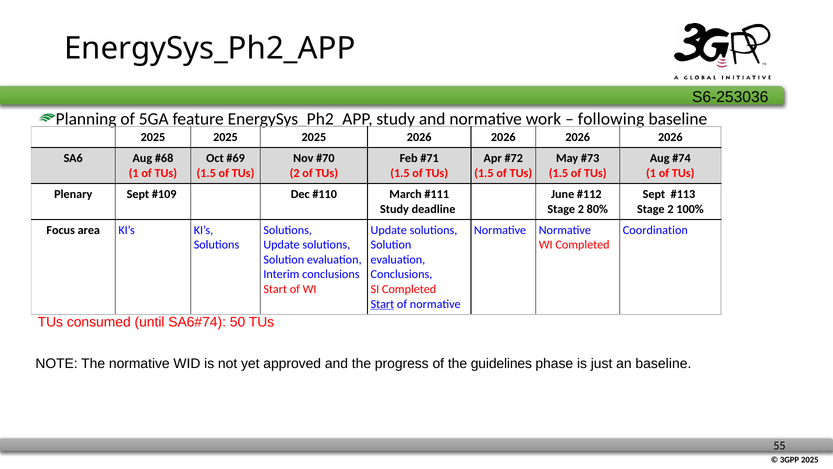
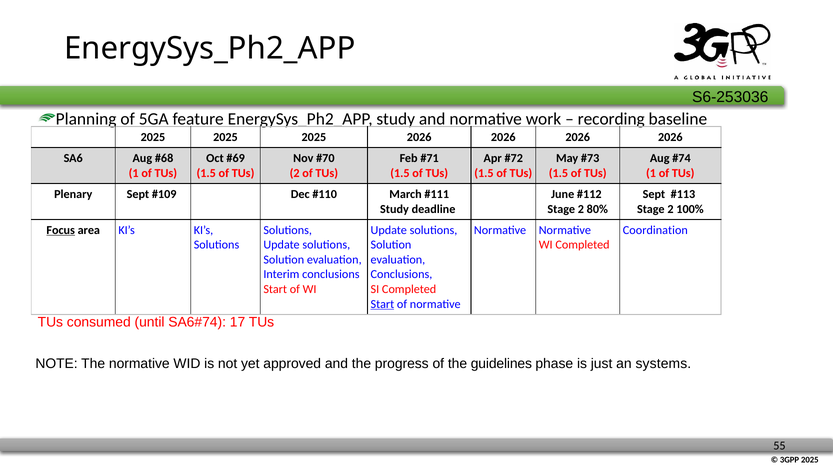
following: following -> recording
Focus underline: none -> present
50: 50 -> 17
an baseline: baseline -> systems
